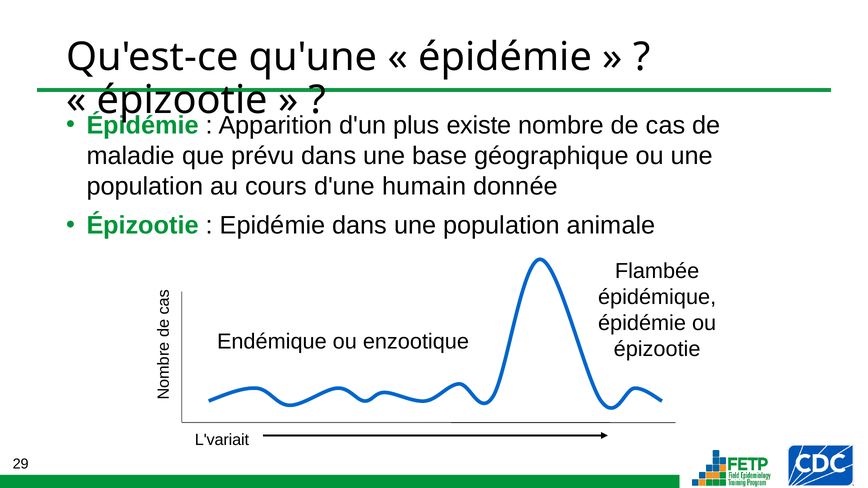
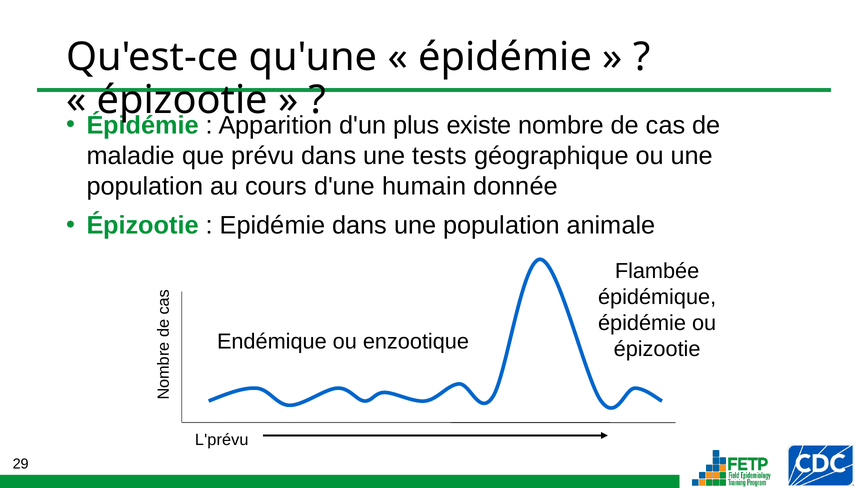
base: base -> tests
L'variait: L'variait -> L'prévu
